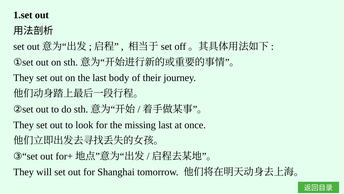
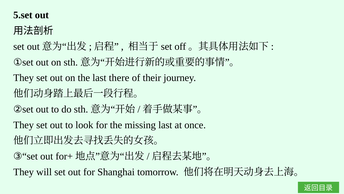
1.set: 1.set -> 5.set
body: body -> there
